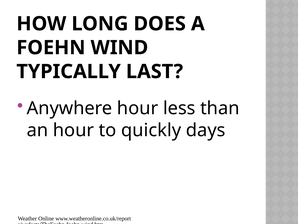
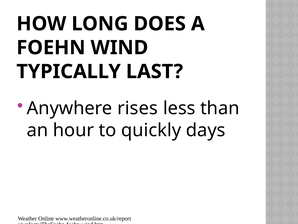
Anywhere hour: hour -> rises
